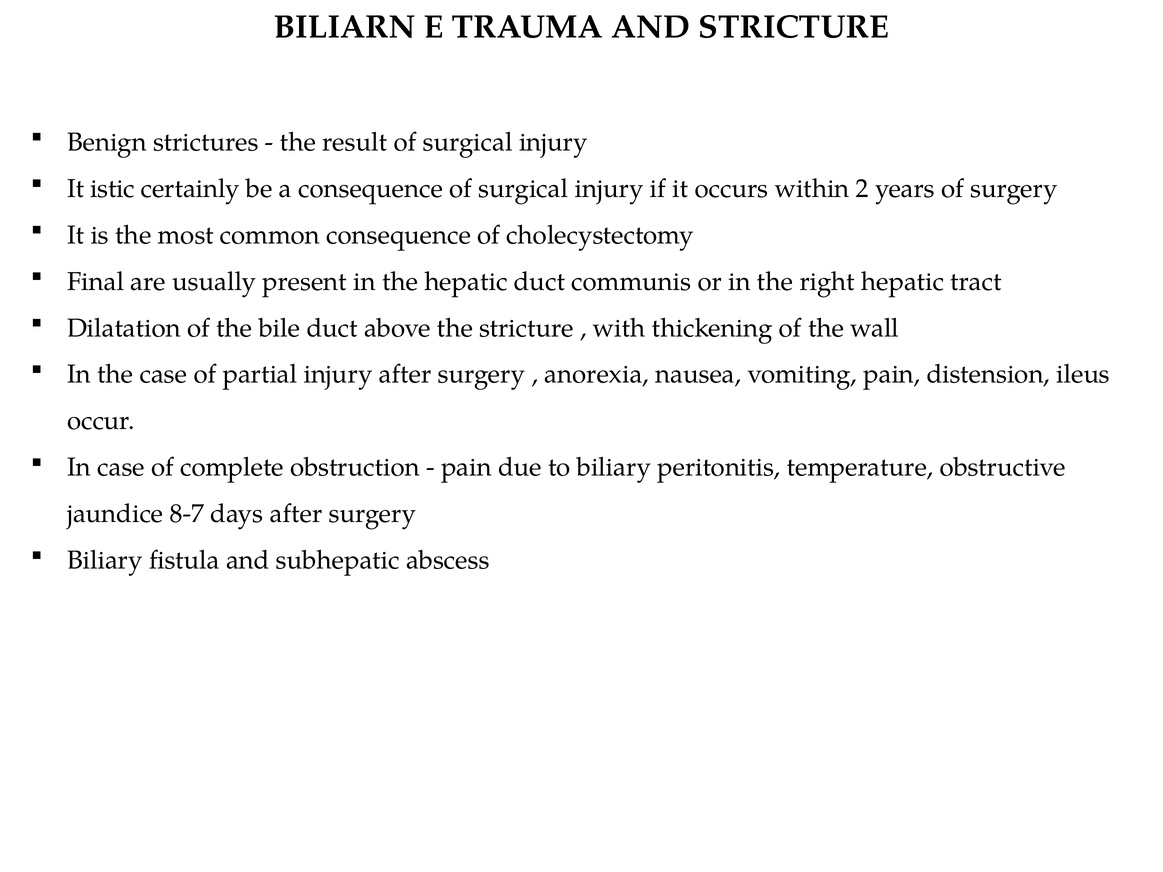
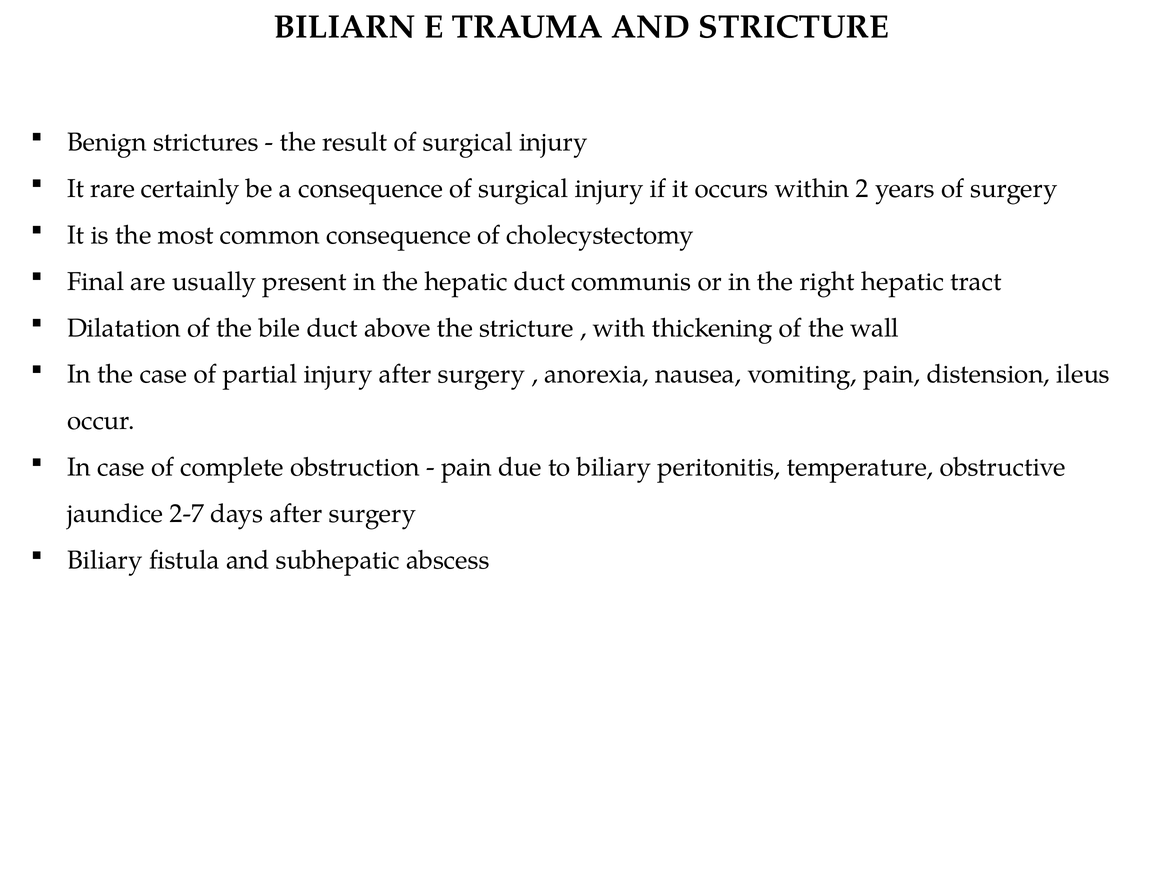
istic: istic -> rare
8-7: 8-7 -> 2-7
